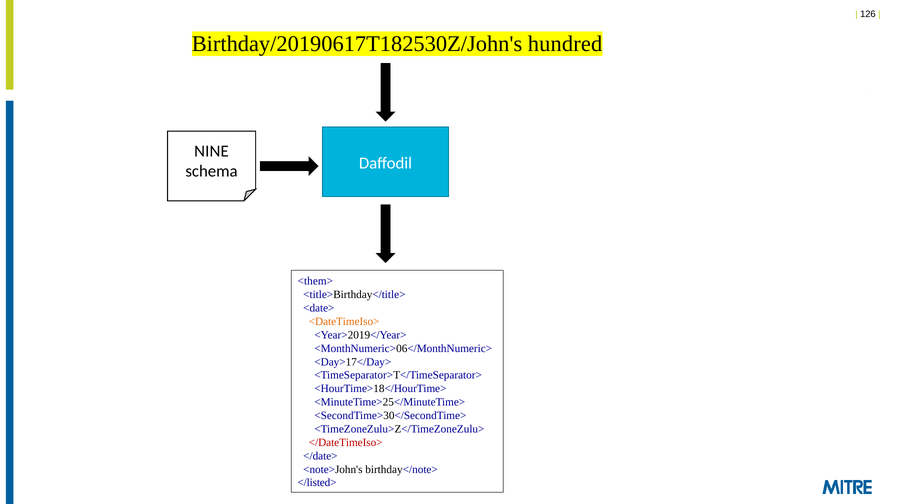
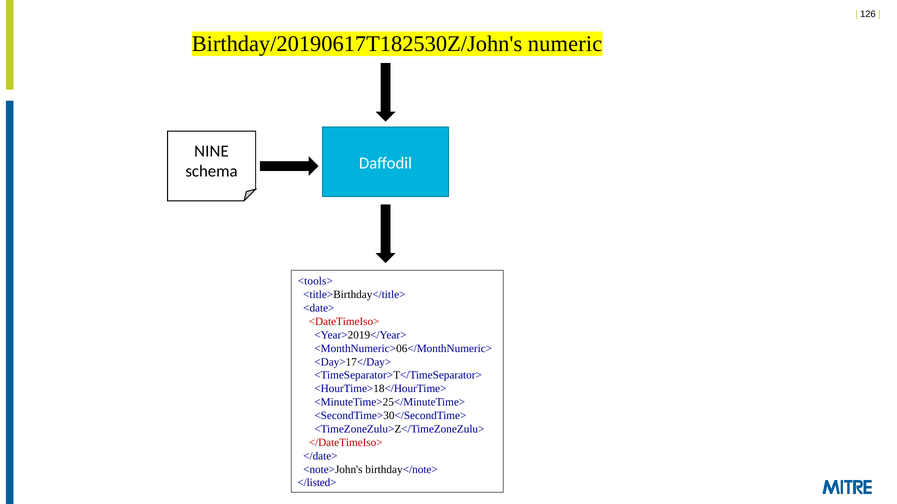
hundred: hundred -> numeric
<them>: <them> -> <tools>
<DateTimeIso> colour: orange -> red
